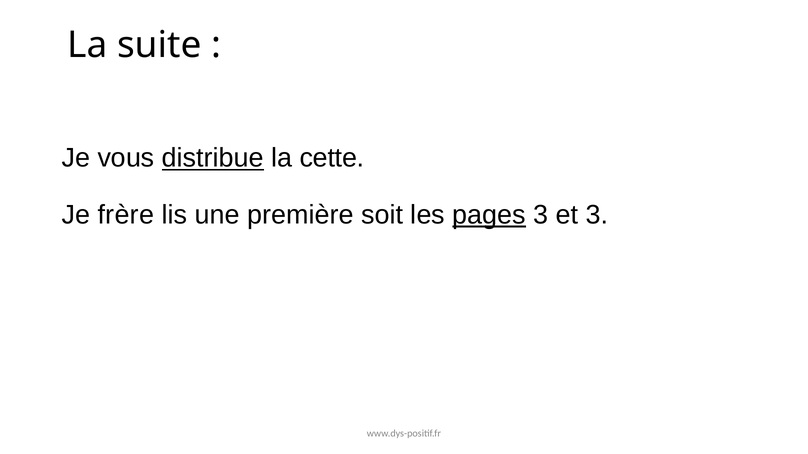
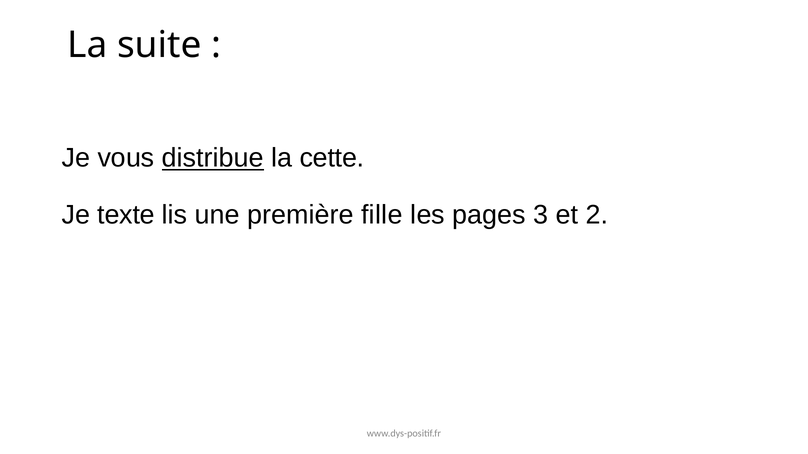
frère: frère -> texte
soit: soit -> fille
pages underline: present -> none
et 3: 3 -> 2
